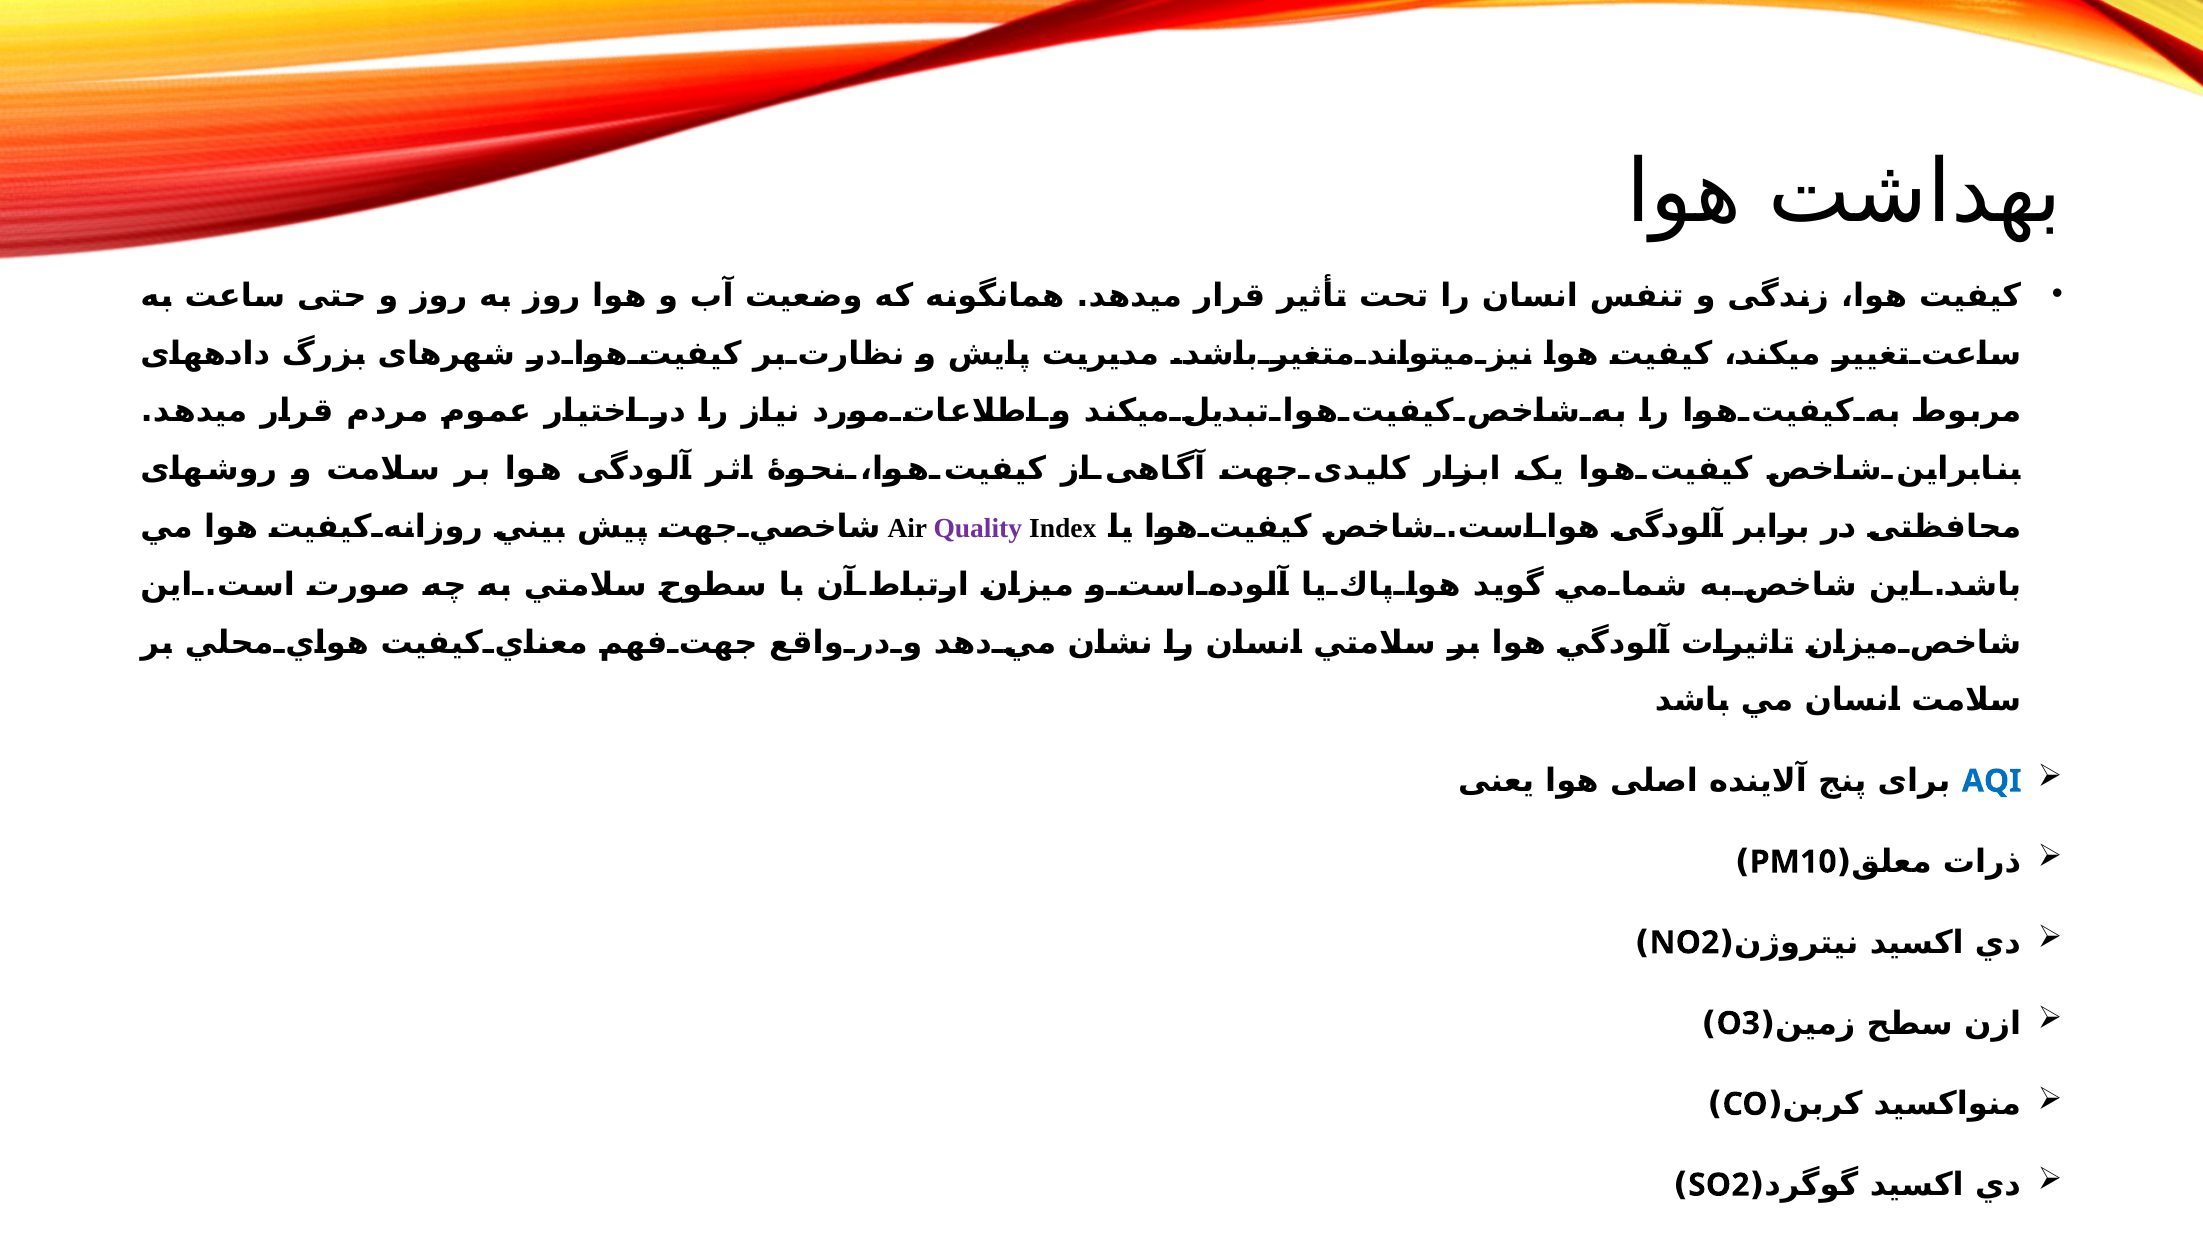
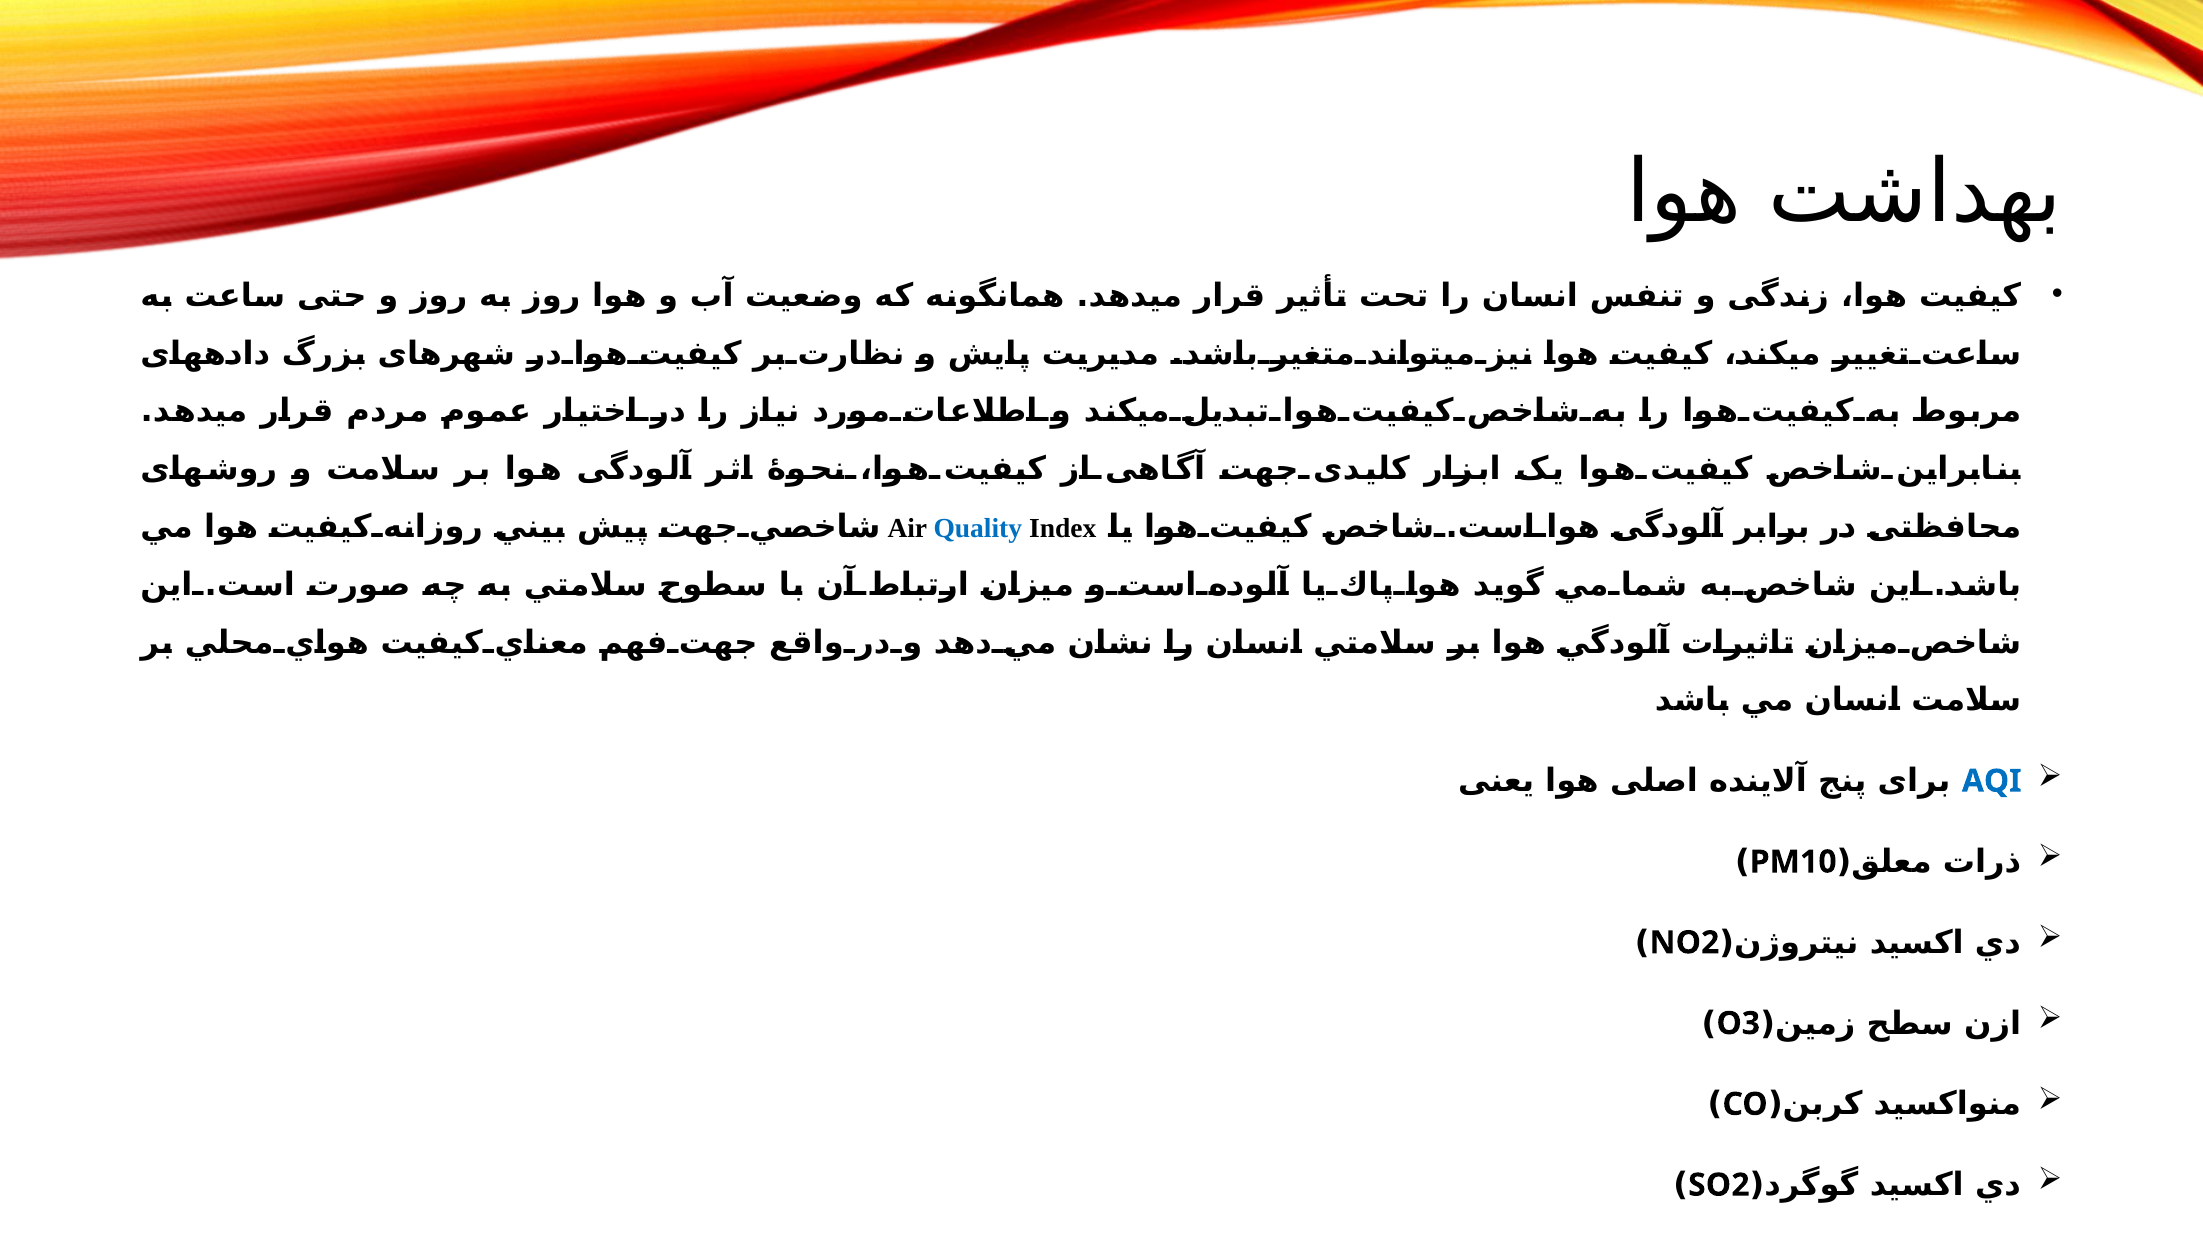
Quality colour: purple -> blue
